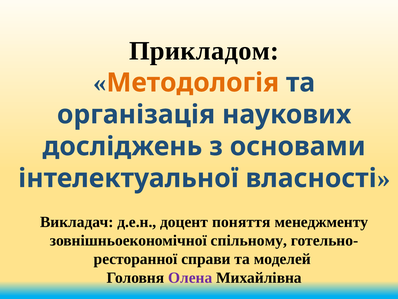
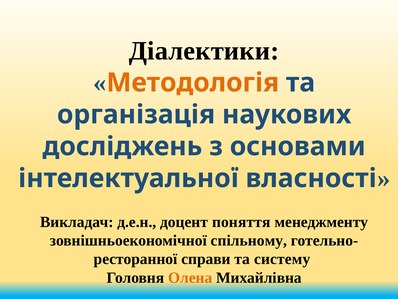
Прикладом: Прикладом -> Діалектики
моделей: моделей -> систему
Олена colour: purple -> orange
